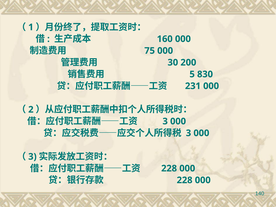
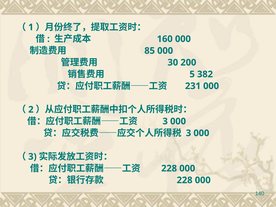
75: 75 -> 85
830: 830 -> 382
